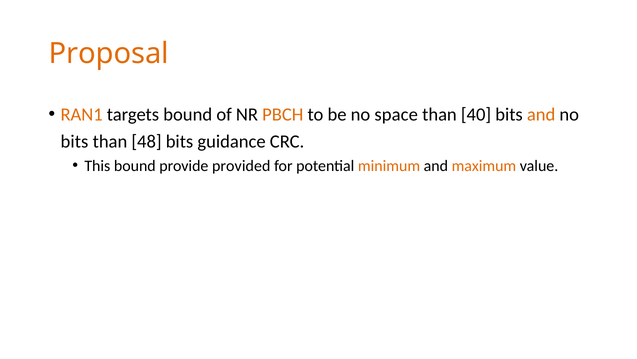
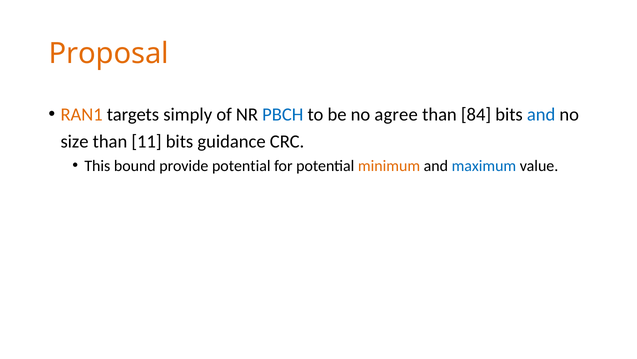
targets bound: bound -> simply
PBCH colour: orange -> blue
space: space -> agree
40: 40 -> 84
and at (541, 115) colour: orange -> blue
bits at (74, 141): bits -> size
48: 48 -> 11
provide provided: provided -> potential
maximum colour: orange -> blue
